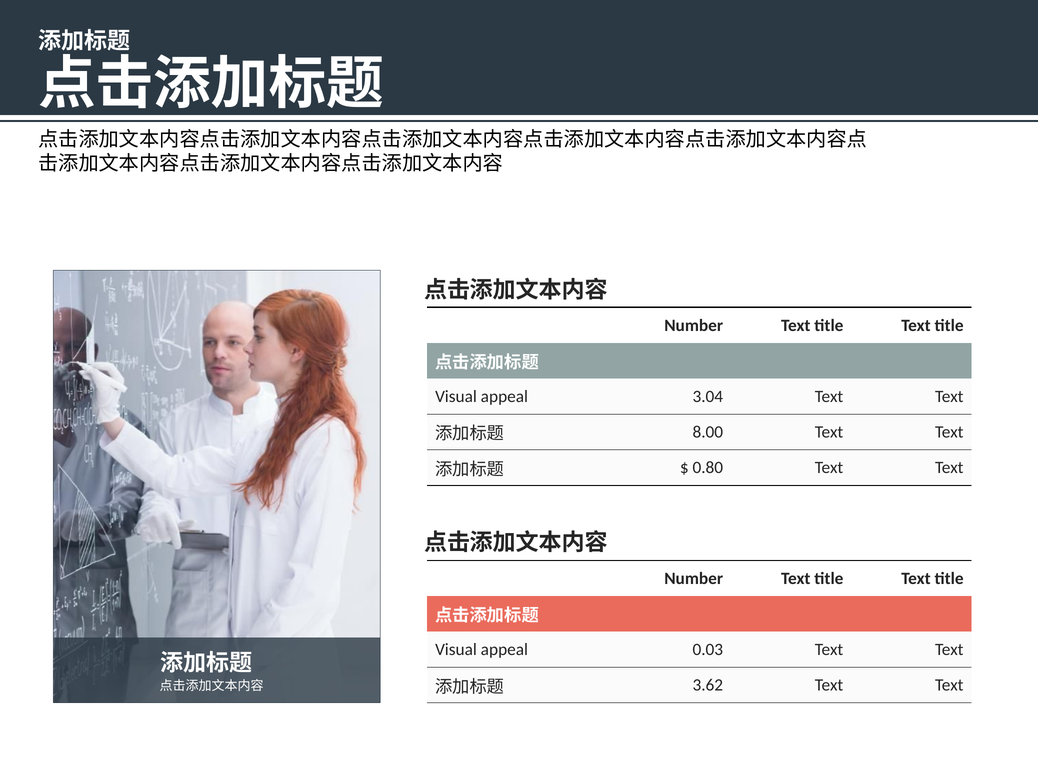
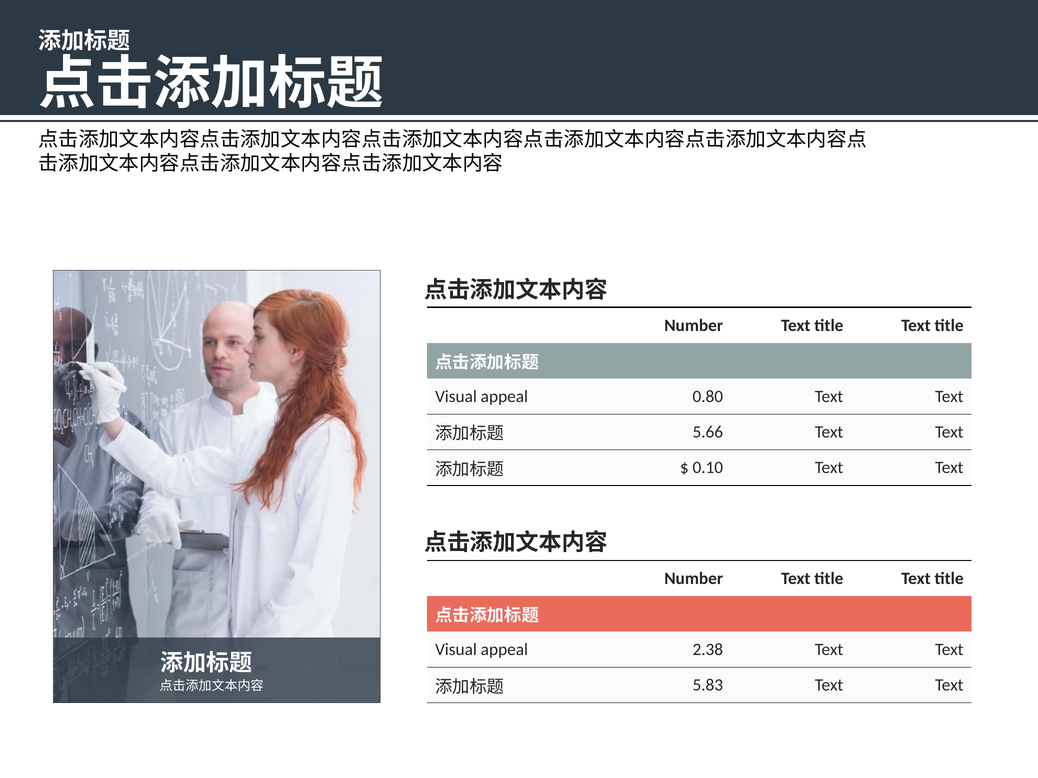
3.04: 3.04 -> 0.80
8.00: 8.00 -> 5.66
0.80: 0.80 -> 0.10
0.03: 0.03 -> 2.38
3.62: 3.62 -> 5.83
